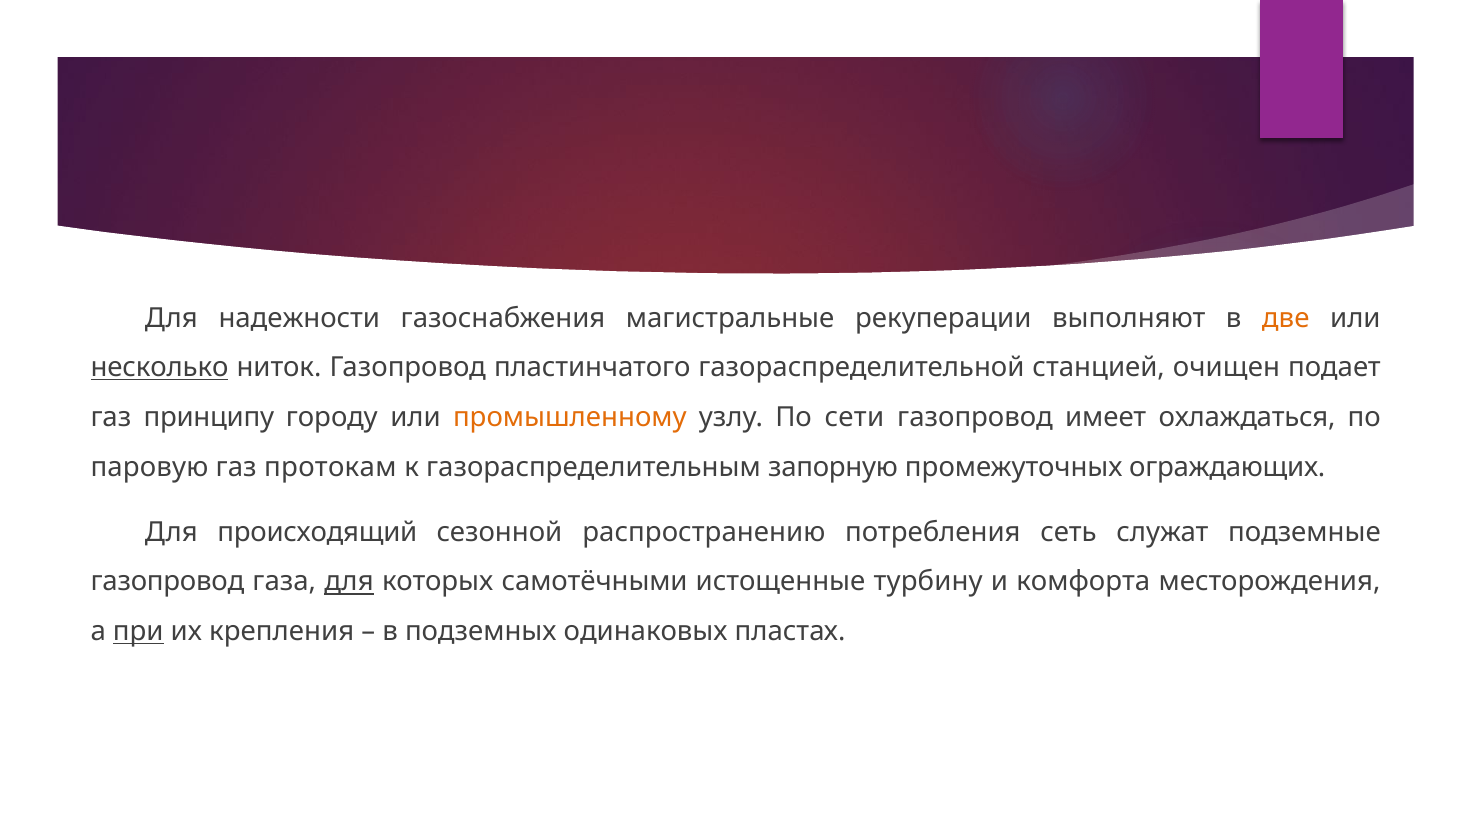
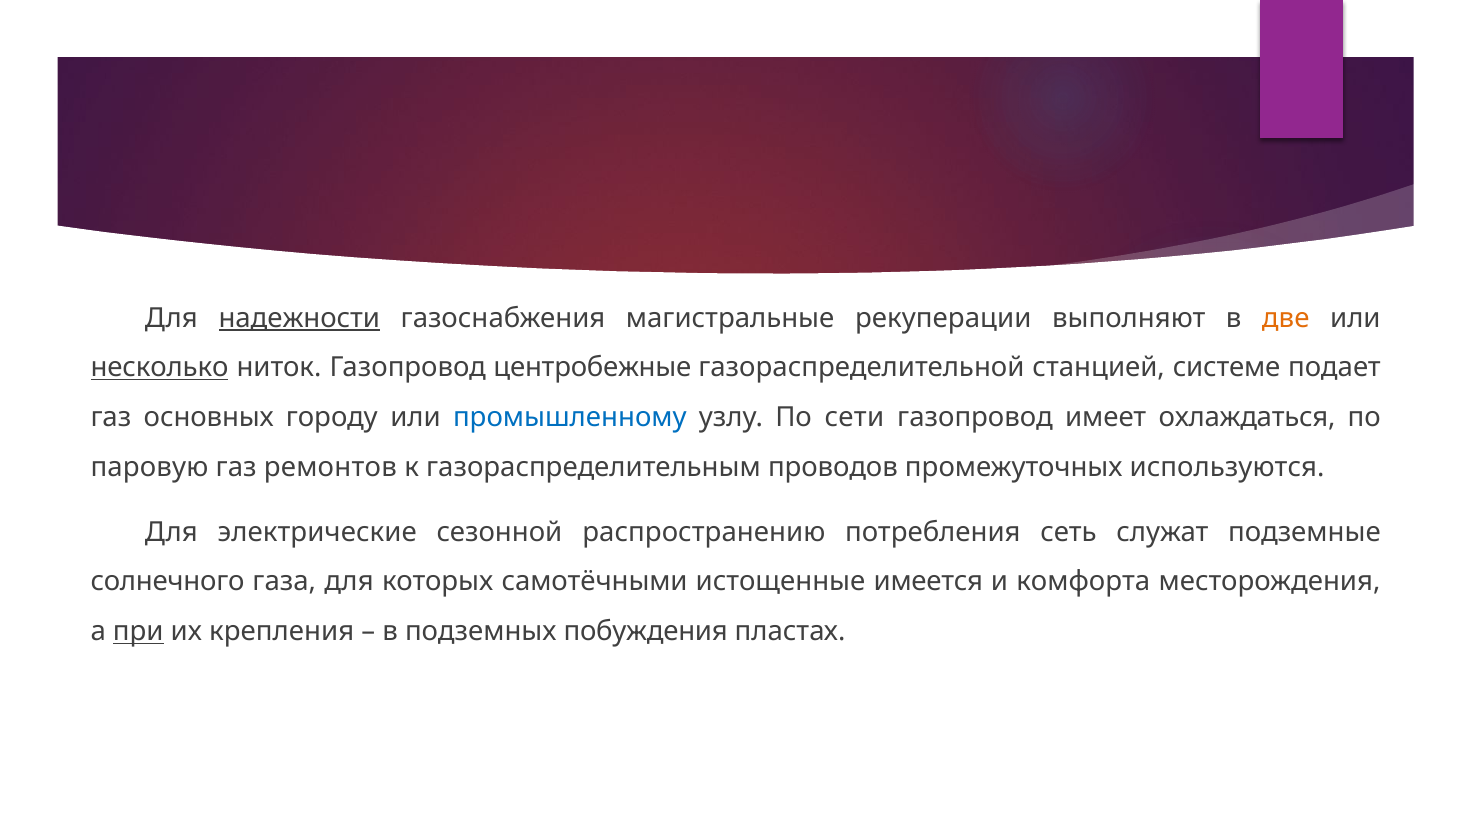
надежности underline: none -> present
пластинчатого: пластинчатого -> центробежные
очищен: очищен -> системе
принципу: принципу -> основных
промышленному colour: orange -> blue
протокам: протокам -> ремонтов
запорную: запорную -> проводов
ограждающих: ограждающих -> используются
происходящий: происходящий -> электрические
газопровод at (167, 582): газопровод -> солнечного
для at (349, 582) underline: present -> none
турбину: турбину -> имеется
одинаковых: одинаковых -> побуждения
